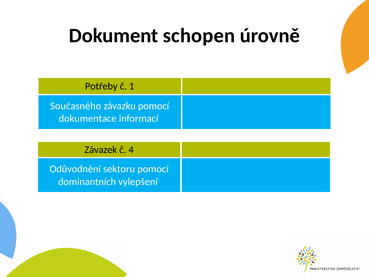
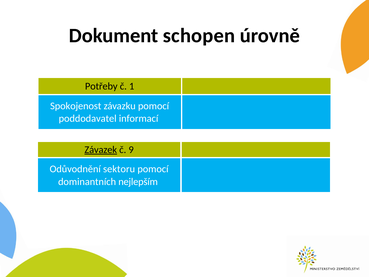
Současného: Současného -> Spokojenost
dokumentace: dokumentace -> poddodavatel
Závazek underline: none -> present
4: 4 -> 9
vylepšení: vylepšení -> nejlepším
